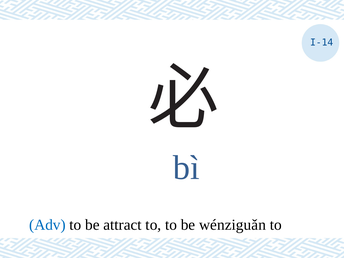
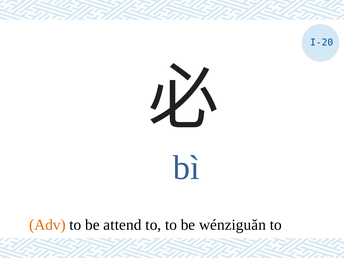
I-14: I-14 -> I-20
Adv colour: blue -> orange
attract: attract -> attend
